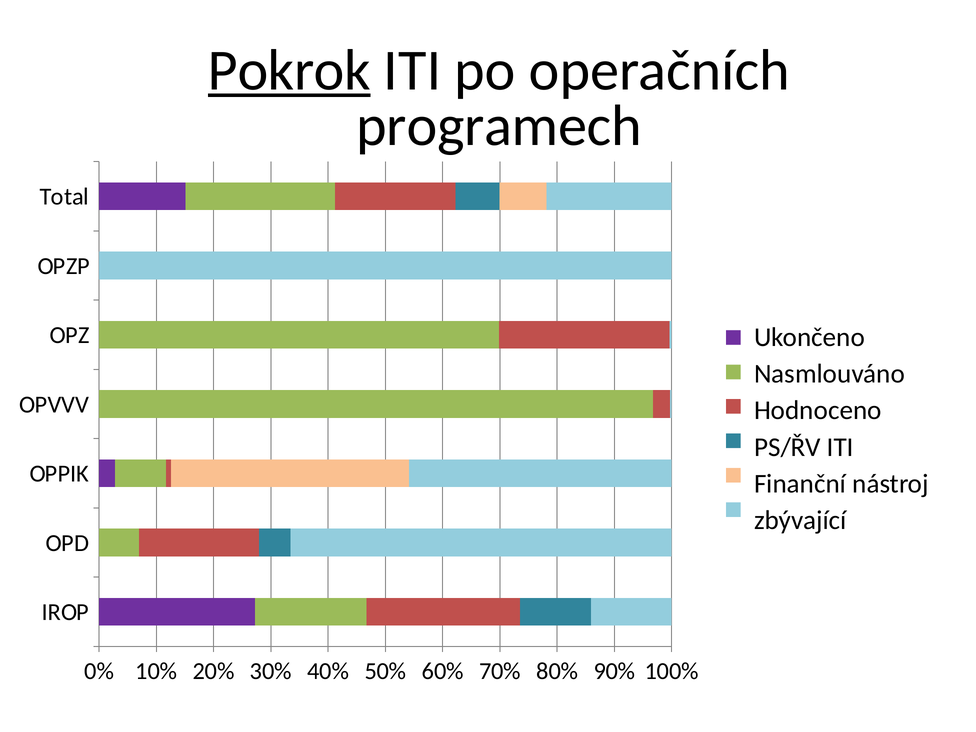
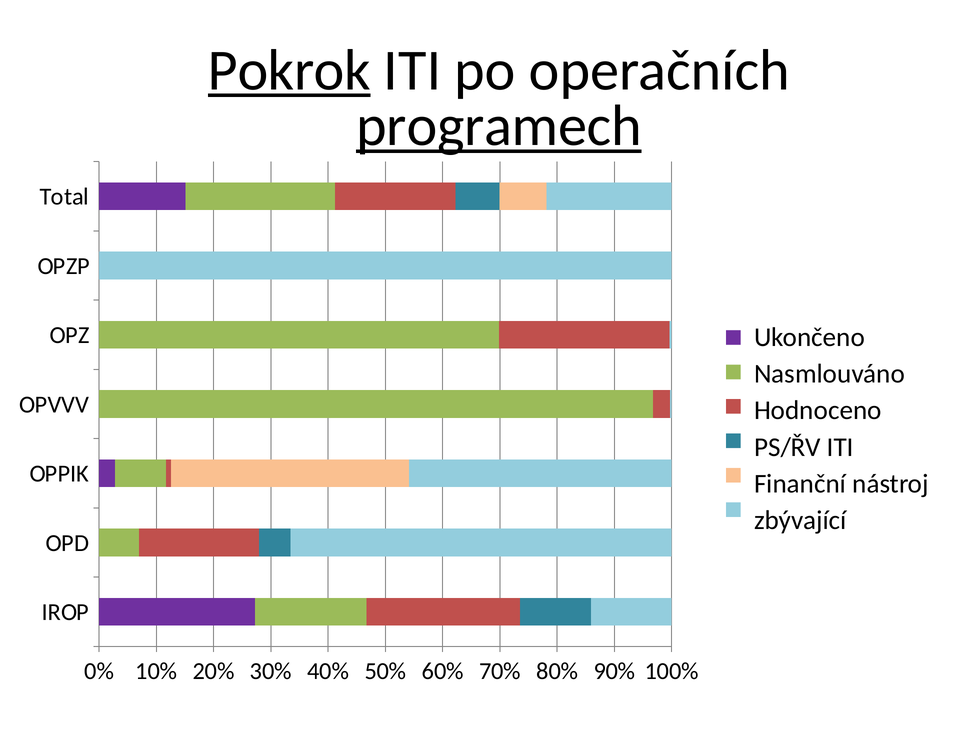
programech underline: none -> present
